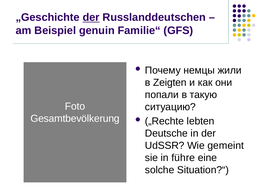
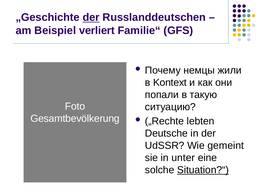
genuin: genuin -> verliert
Zeigten: Zeigten -> Kontext
führe: führe -> unter
Situation?“ underline: none -> present
